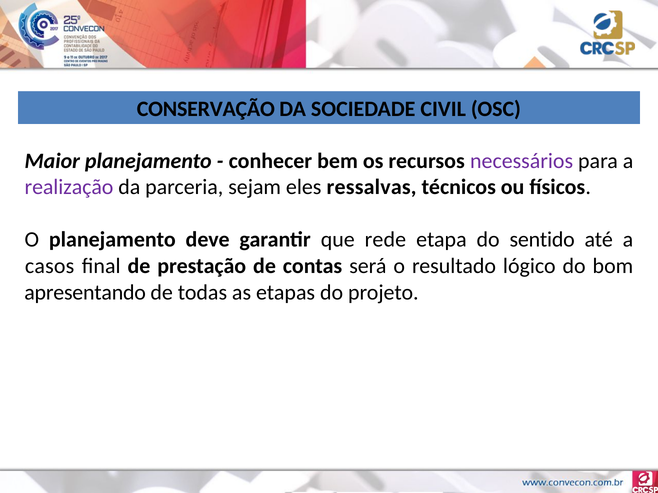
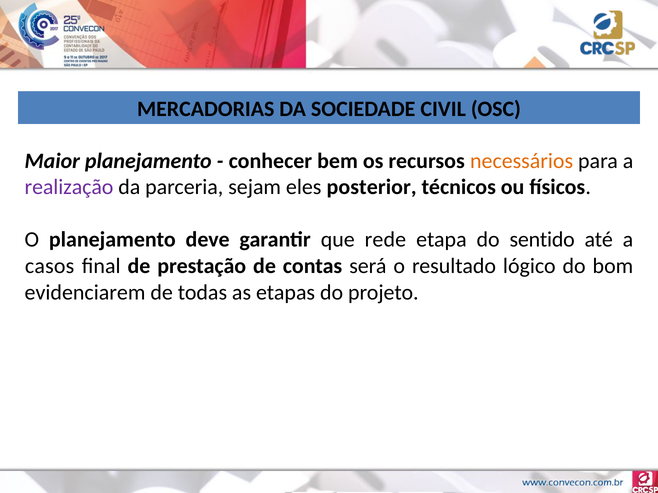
CONSERVAÇÃO: CONSERVAÇÃO -> MERCADORIAS
necessários colour: purple -> orange
ressalvas: ressalvas -> posterior
apresentando: apresentando -> evidenciarem
